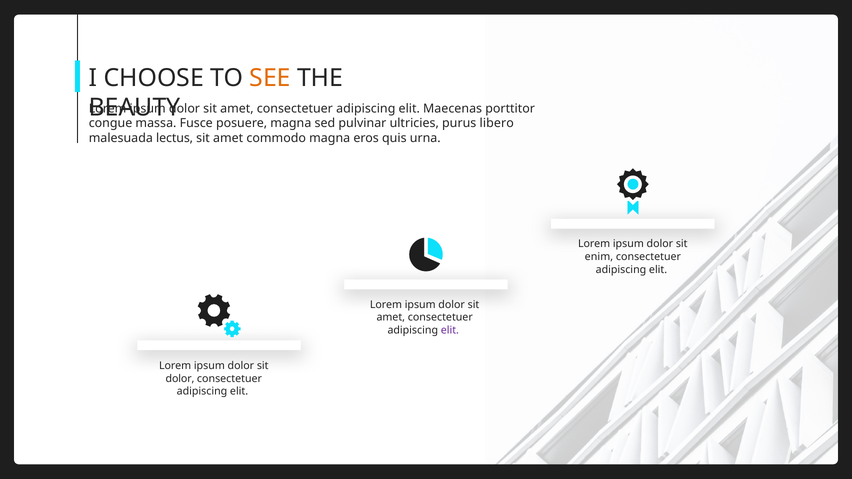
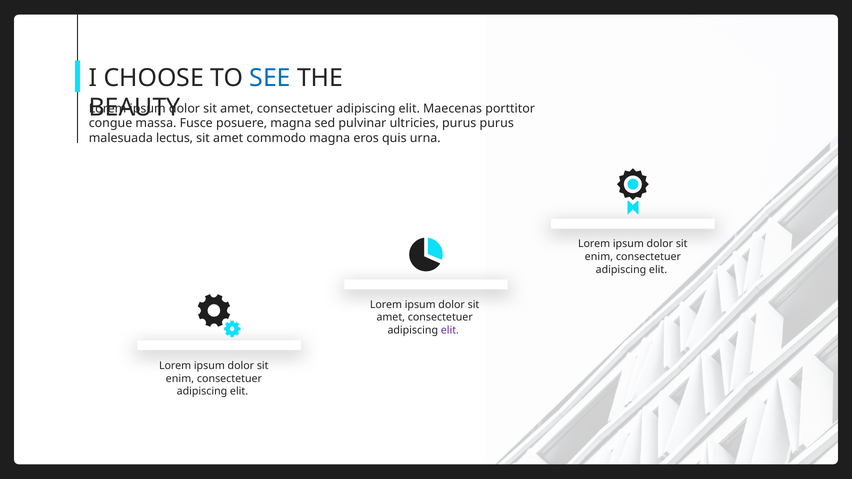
SEE colour: orange -> blue
purus libero: libero -> purus
dolor at (180, 379): dolor -> enim
